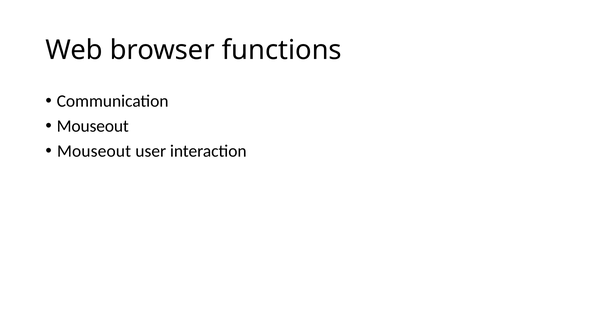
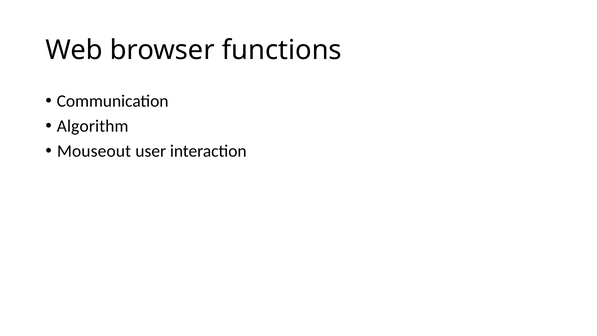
Mouseout at (93, 126): Mouseout -> Algorithm
